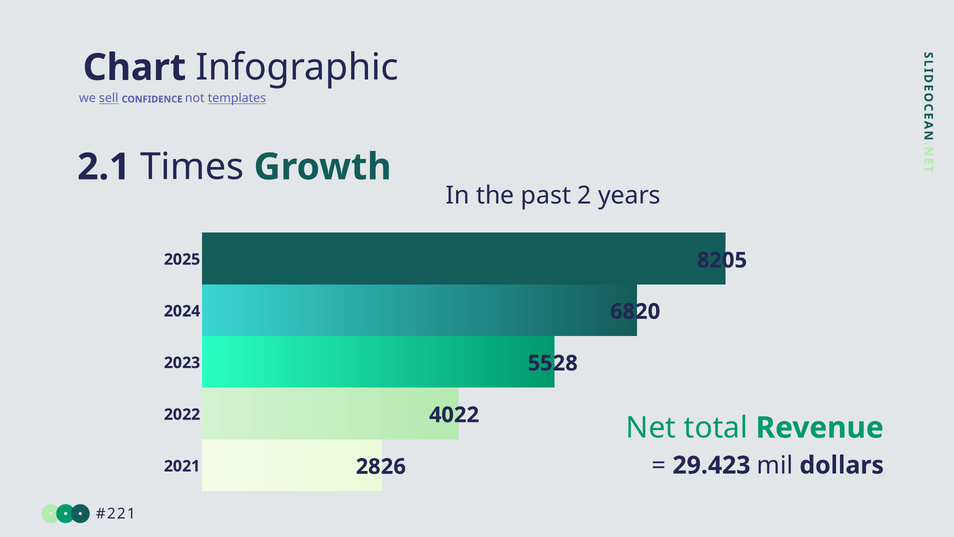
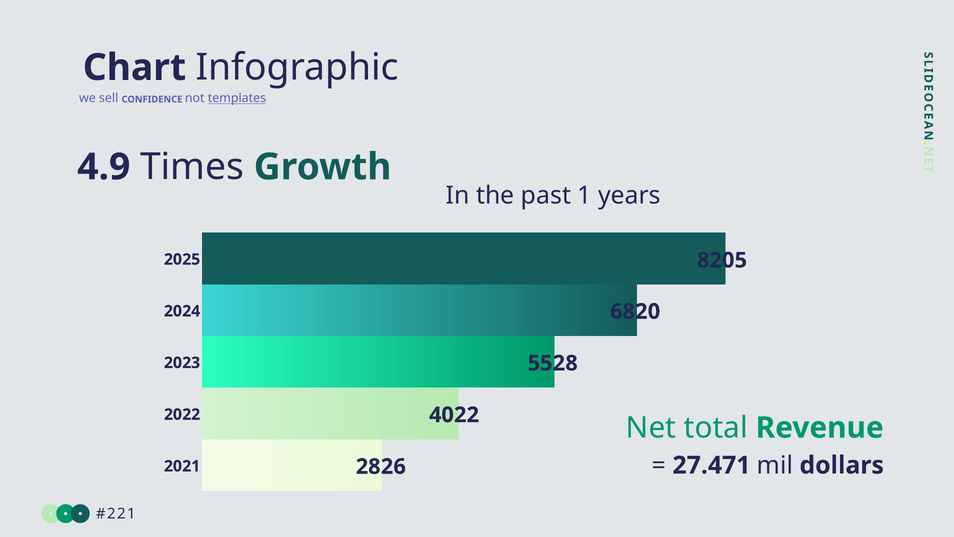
sell underline: present -> none
2.1: 2.1 -> 4.9
2: 2 -> 1
29.423: 29.423 -> 27.471
